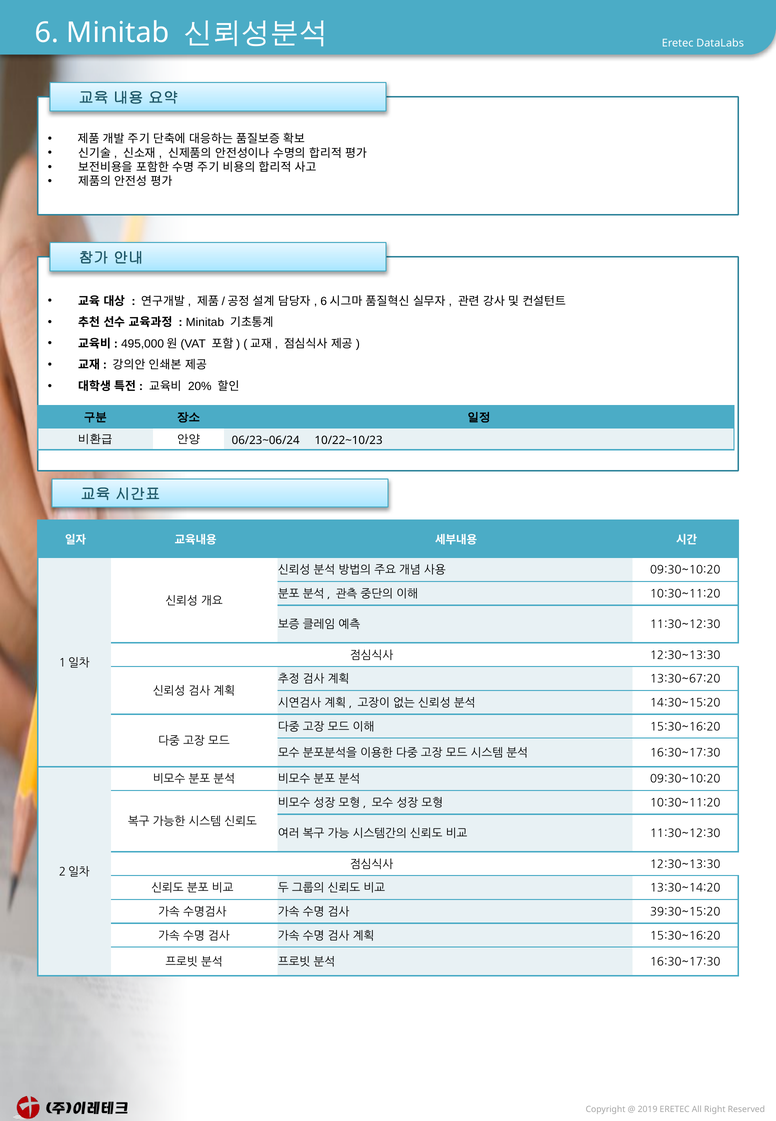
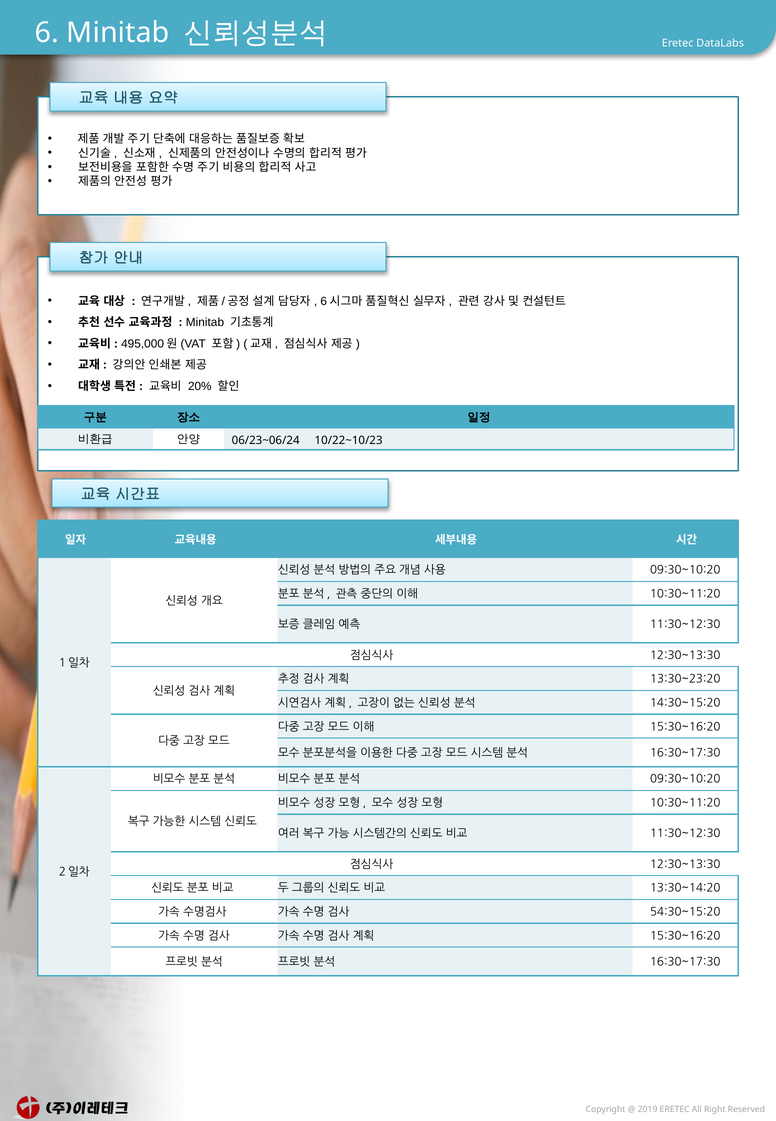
13:30~67:20: 13:30~67:20 -> 13:30~23:20
39:30~15:20: 39:30~15:20 -> 54:30~15:20
